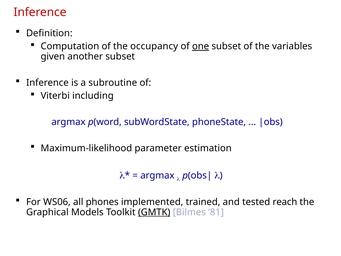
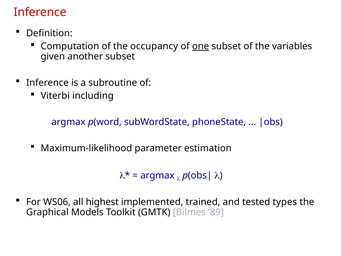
phones: phones -> highest
reach: reach -> types
GMTK underline: present -> none
81: 81 -> 89
